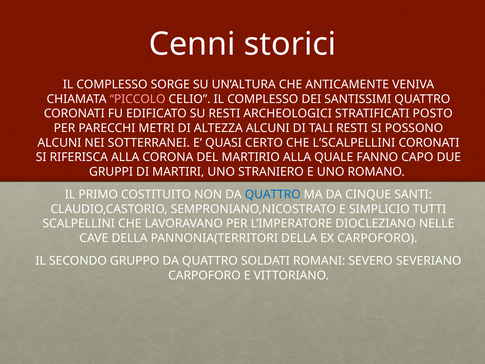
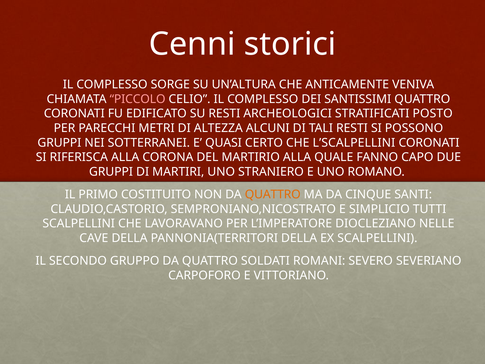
ALCUNI at (59, 143): ALCUNI -> GRUPPI
QUATTRO at (273, 194) colour: blue -> orange
EX CARPOFORO: CARPOFORO -> SCALPELLINI
